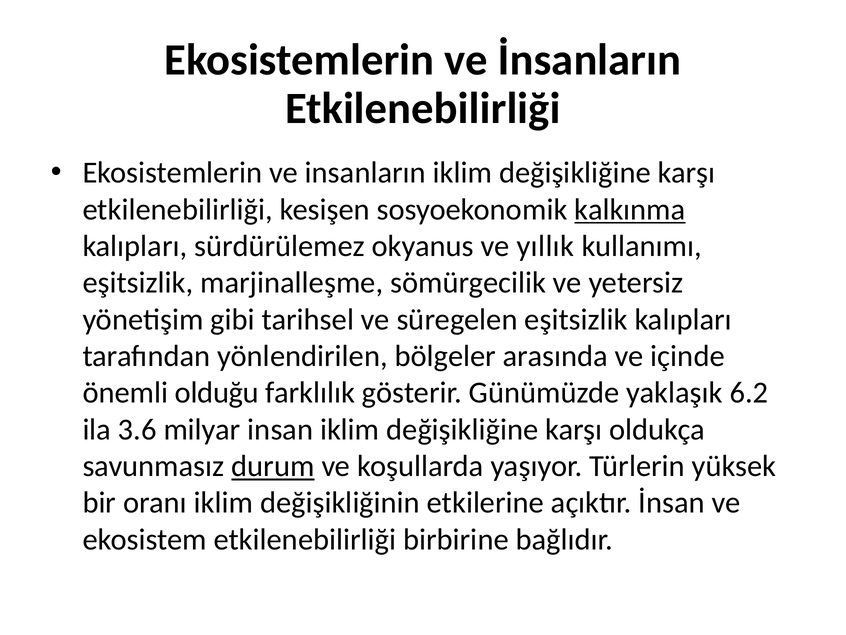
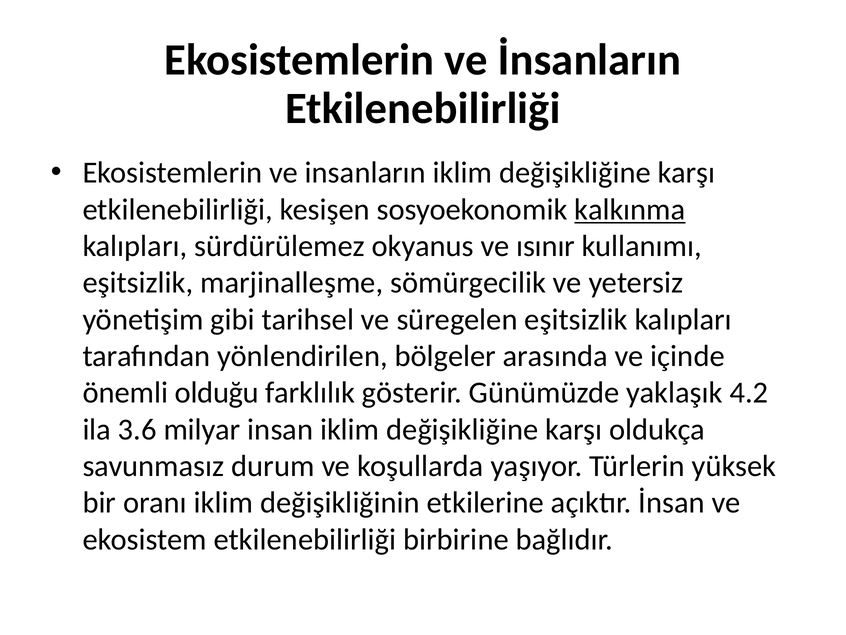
yıllık: yıllık -> ısınır
6.2: 6.2 -> 4.2
durum underline: present -> none
